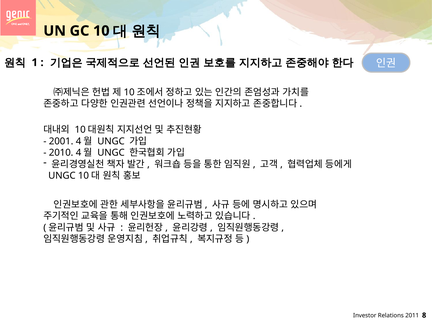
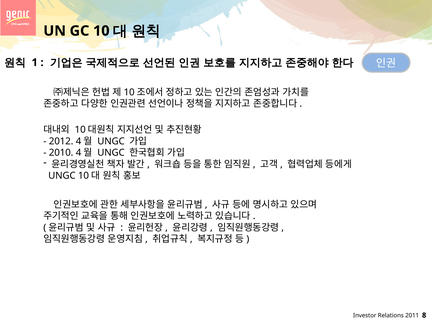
2001: 2001 -> 2012
